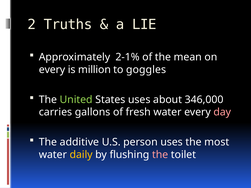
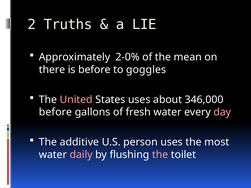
2-1%: 2-1% -> 2-0%
every at (52, 70): every -> there
is million: million -> before
United colour: light green -> pink
carries at (56, 112): carries -> before
daily colour: yellow -> pink
